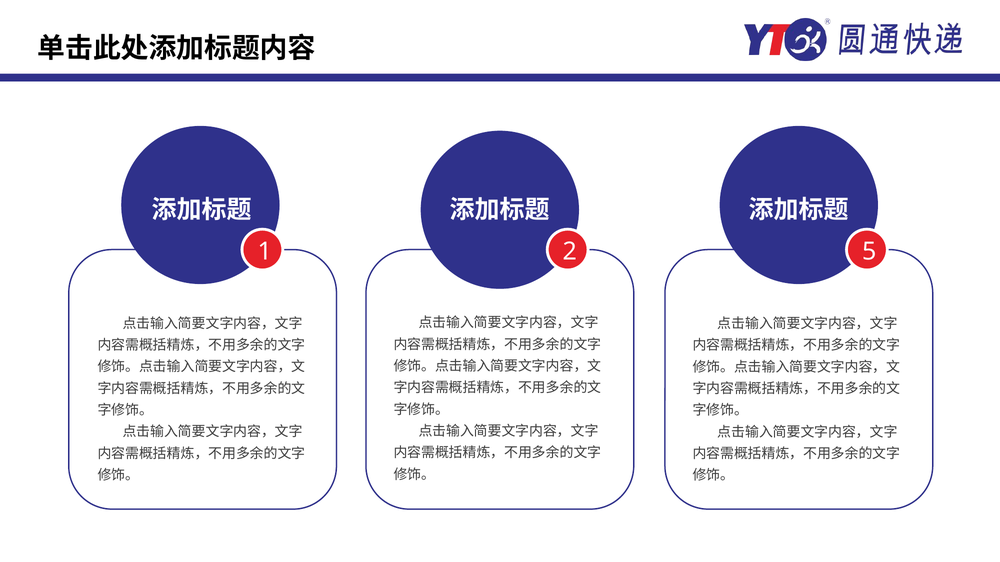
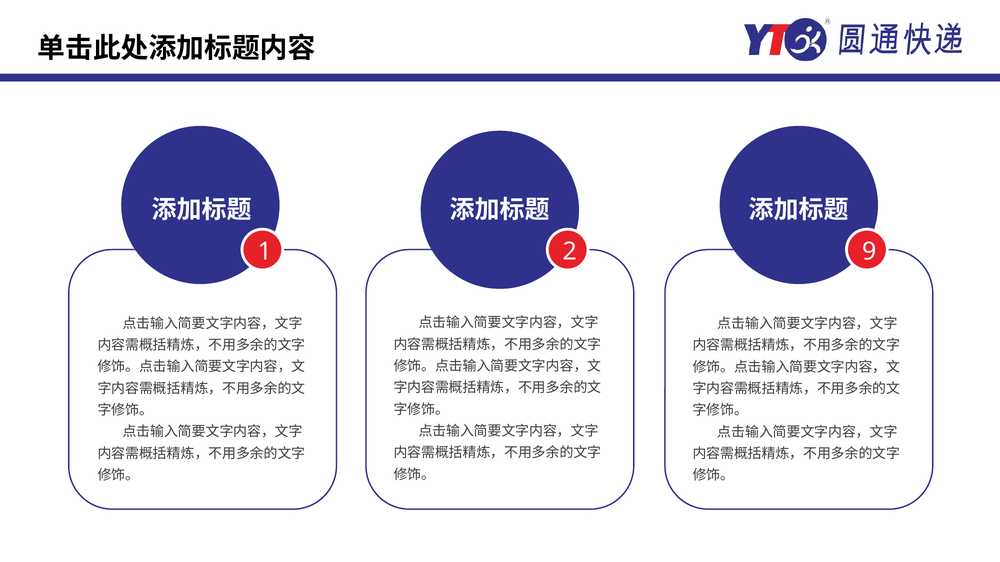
5: 5 -> 9
